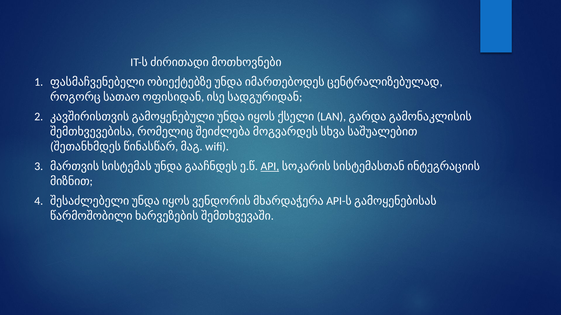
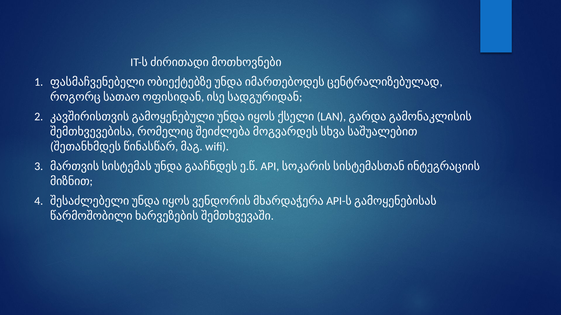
API underline: present -> none
